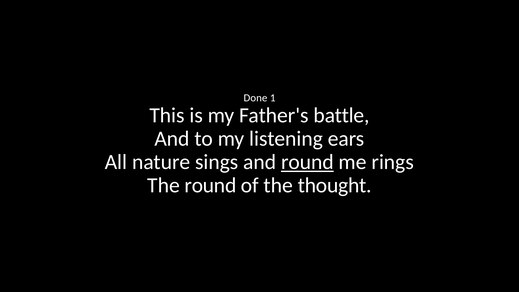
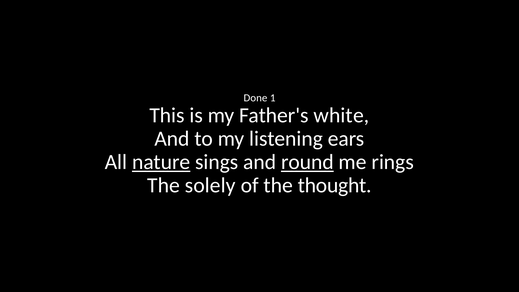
battle: battle -> white
nature underline: none -> present
The round: round -> solely
